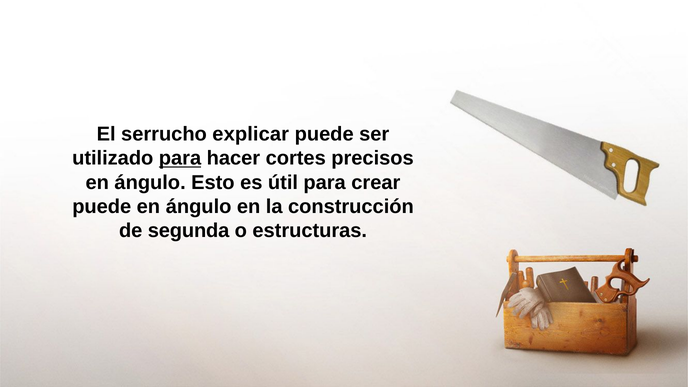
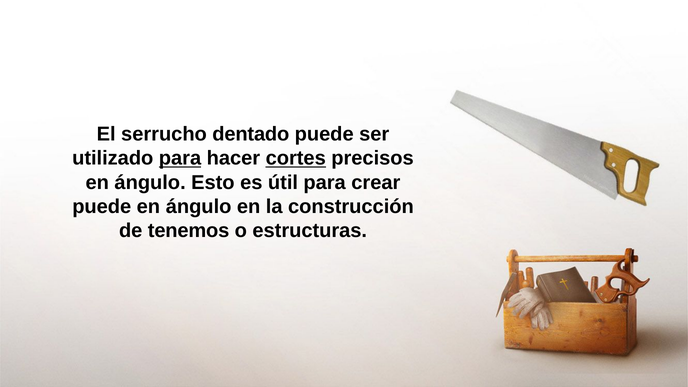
explicar: explicar -> dentado
cortes underline: none -> present
segunda: segunda -> tenemos
